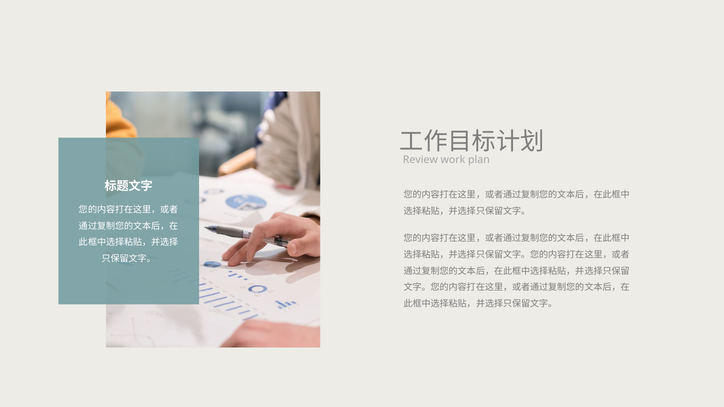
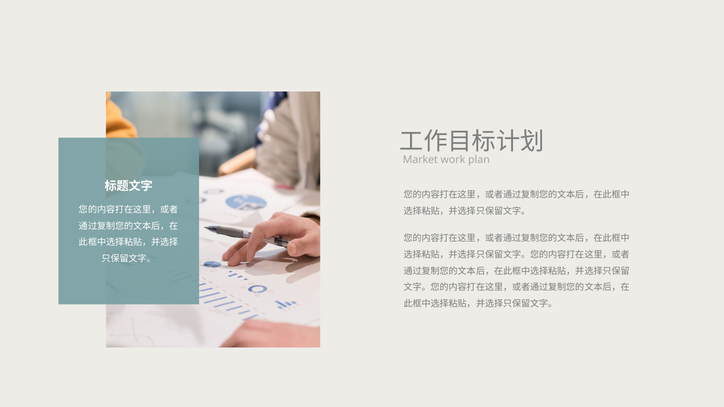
Review: Review -> Market
